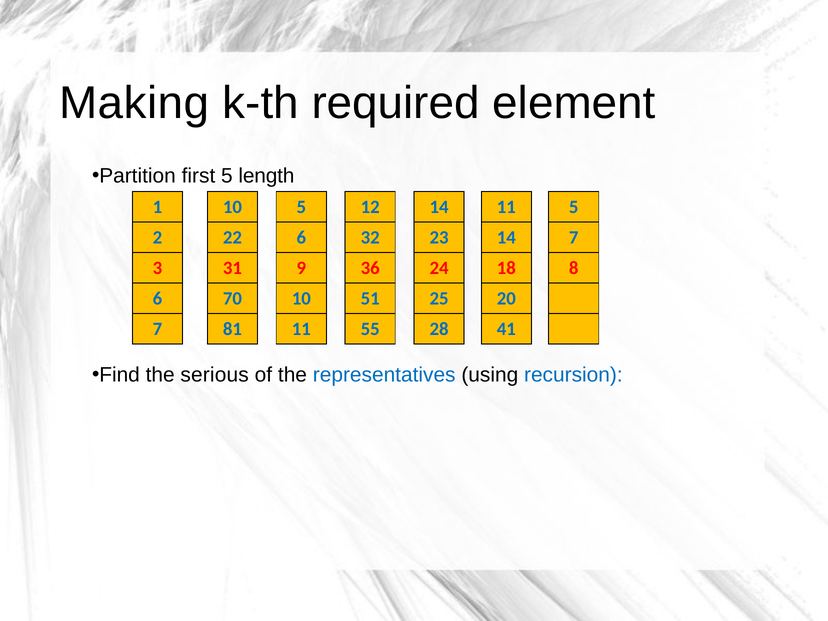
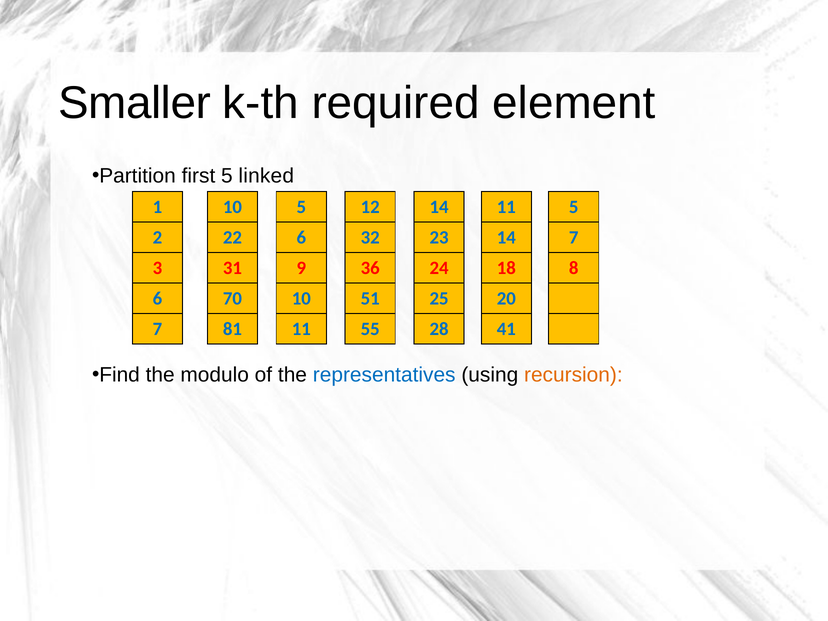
Making: Making -> Smaller
length: length -> linked
serious: serious -> modulo
recursion colour: blue -> orange
